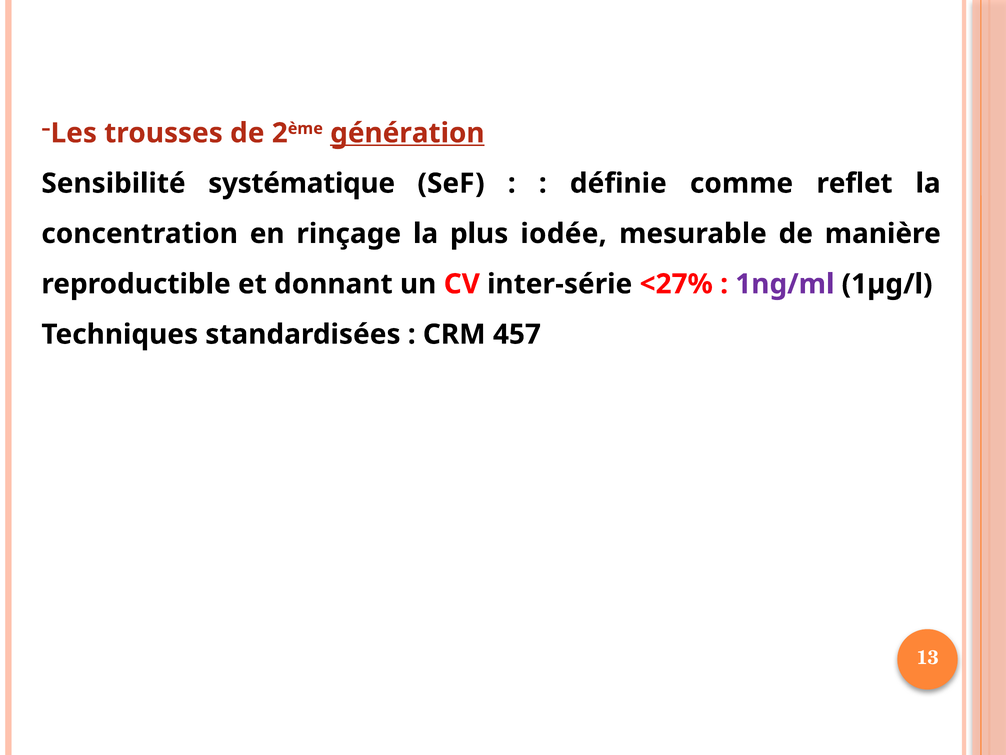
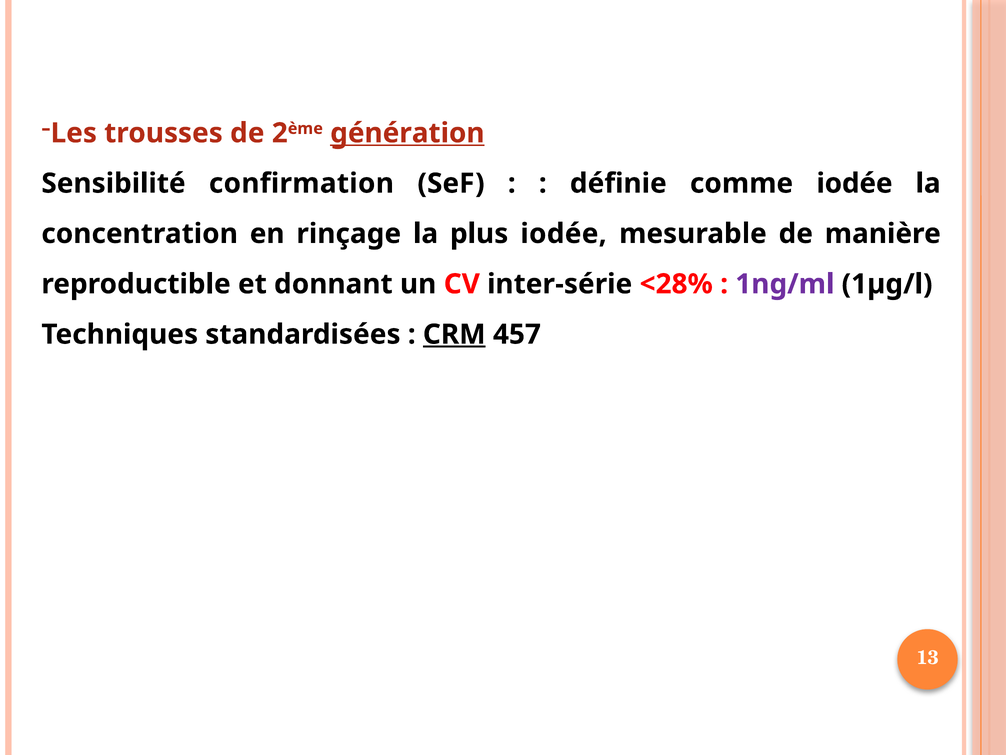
systématique: systématique -> confirmation
comme reflet: reflet -> iodée
<27%: <27% -> <28%
CRM underline: none -> present
